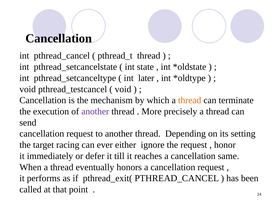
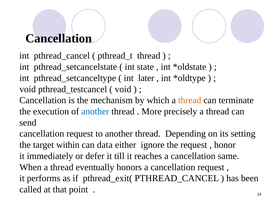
another at (95, 111) colour: purple -> blue
racing: racing -> within
ever: ever -> data
